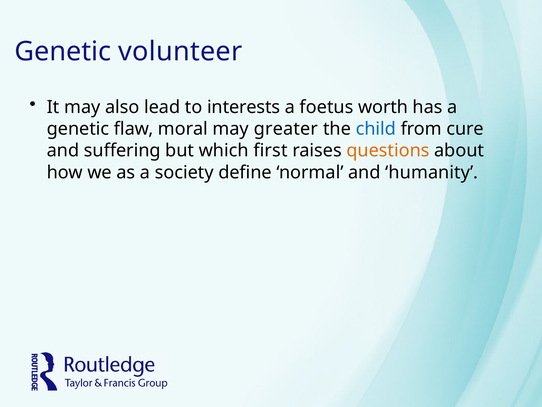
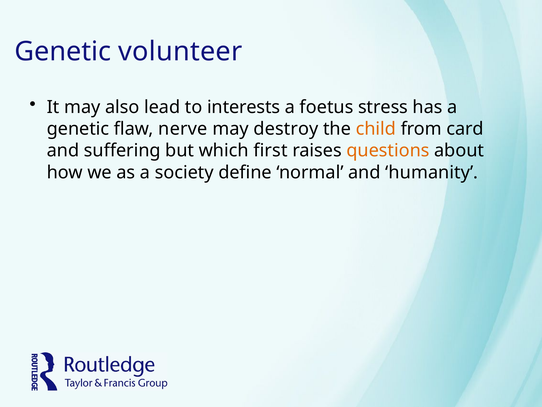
worth: worth -> stress
moral: moral -> nerve
greater: greater -> destroy
child colour: blue -> orange
cure: cure -> card
